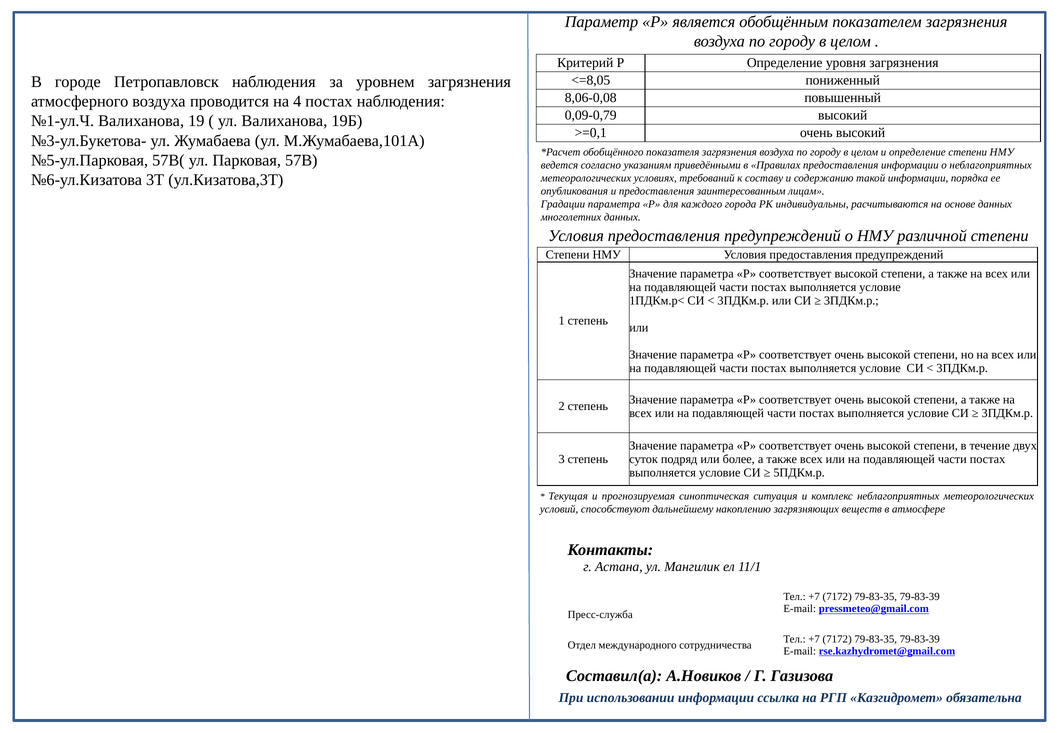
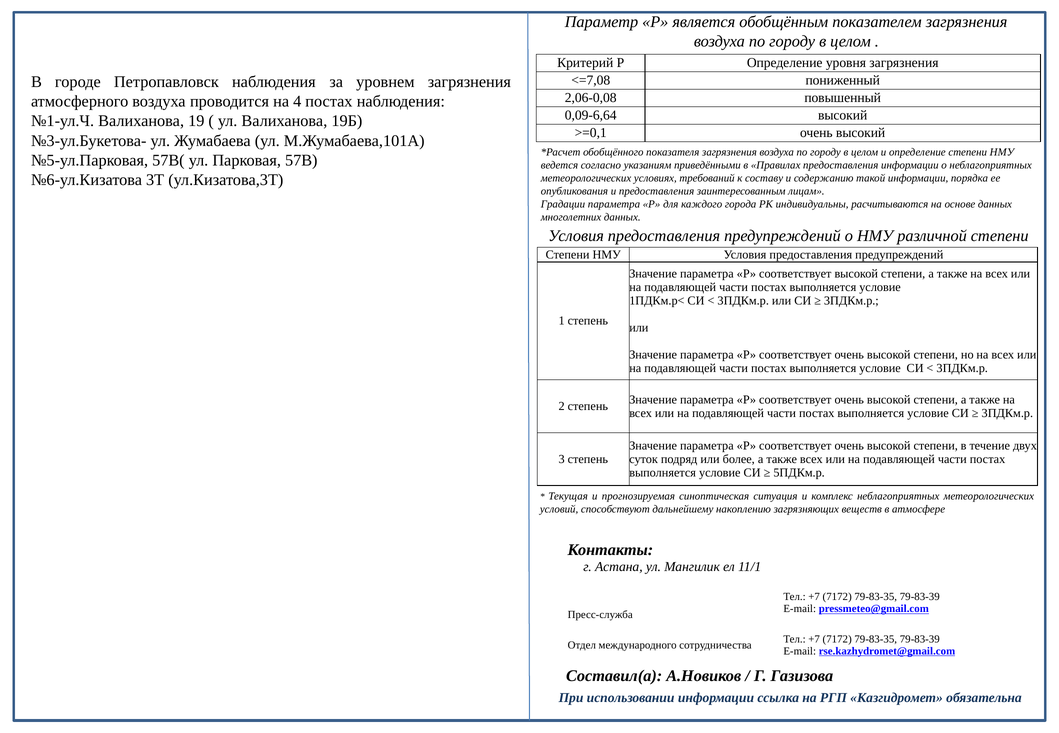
<=8,05: <=8,05 -> <=7,08
8,06-0,08: 8,06-0,08 -> 2,06-0,08
0,09-0,79: 0,09-0,79 -> 0,09-6,64
